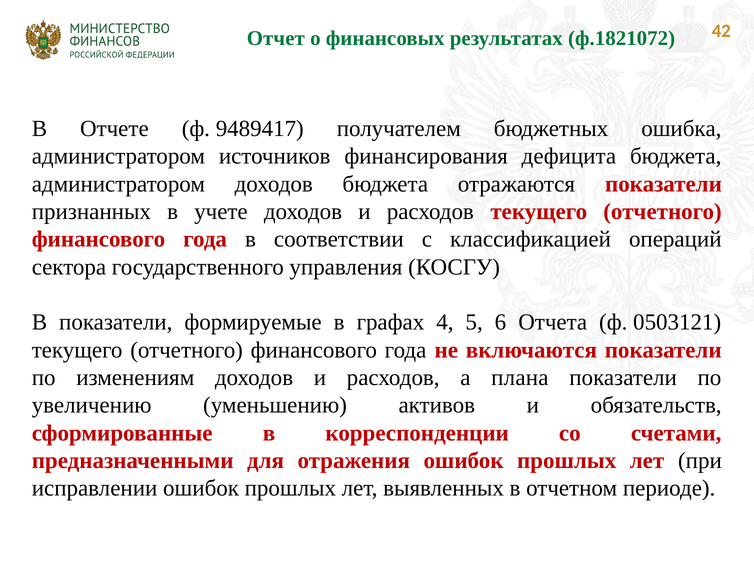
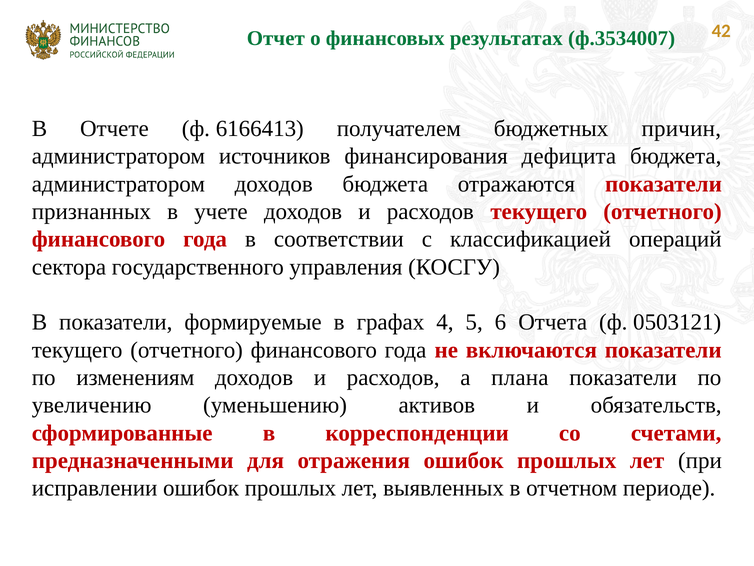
ф.1821072: ф.1821072 -> ф.3534007
9489417: 9489417 -> 6166413
ошибка: ошибка -> причин
